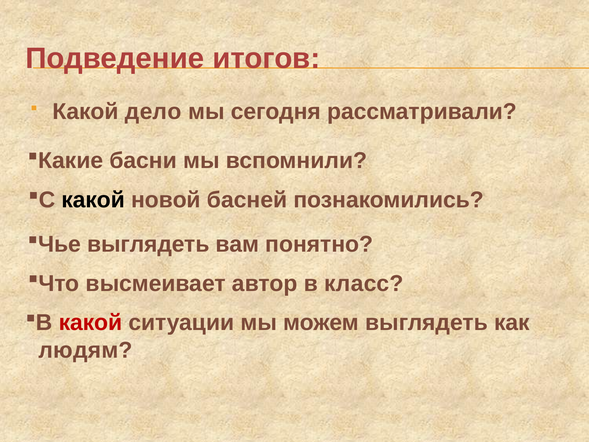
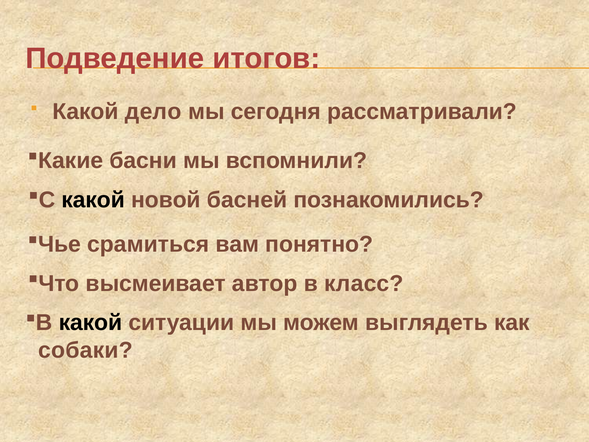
выглядеть at (148, 244): выглядеть -> срамиться
какой at (90, 323) colour: red -> black
людям: людям -> собаки
